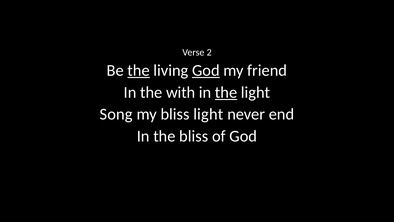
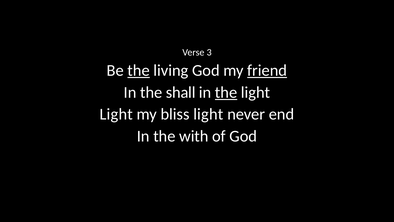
2: 2 -> 3
God at (206, 70) underline: present -> none
friend underline: none -> present
with: with -> shall
Song at (116, 114): Song -> Light
the bliss: bliss -> with
